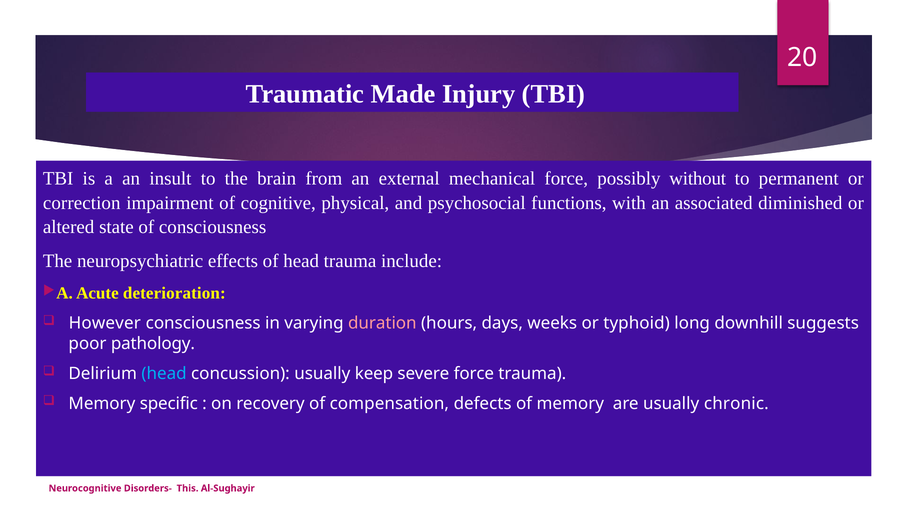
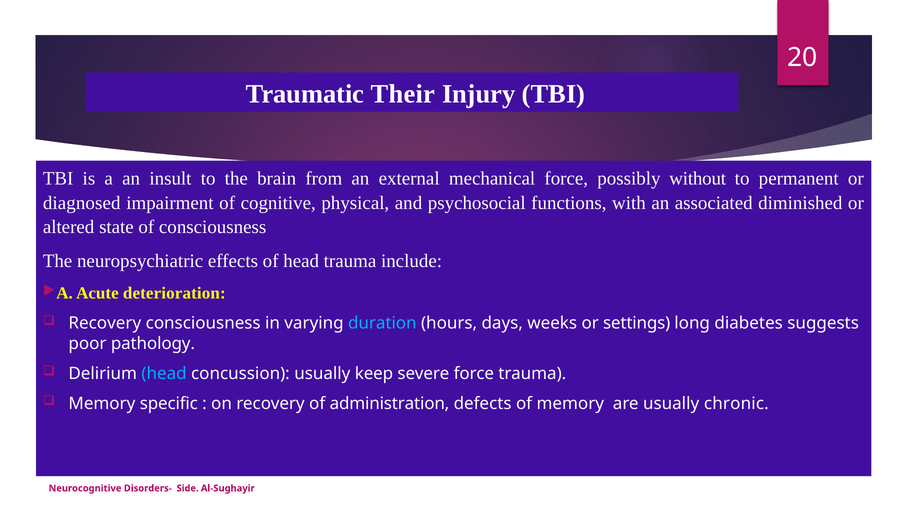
Made: Made -> Their
correction: correction -> diagnosed
However at (105, 323): However -> Recovery
duration colour: pink -> light blue
typhoid: typhoid -> settings
downhill: downhill -> diabetes
compensation: compensation -> administration
This: This -> Side
